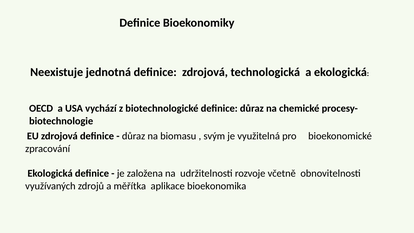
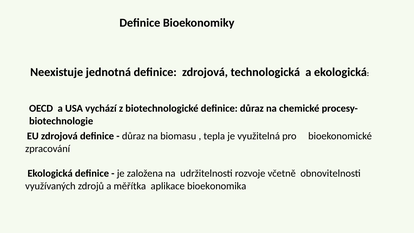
svým: svým -> tepla
